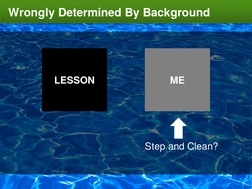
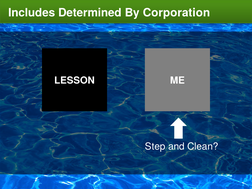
Wrongly: Wrongly -> Includes
Background: Background -> Corporation
